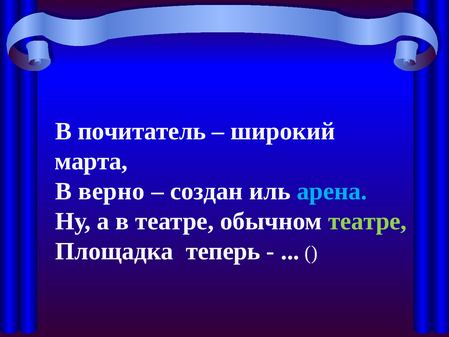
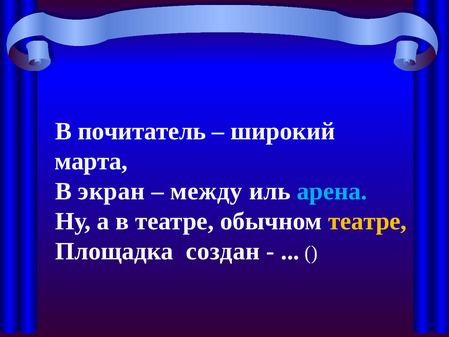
верно: верно -> экран
создан: создан -> между
театре at (367, 221) colour: light green -> yellow
теперь: теперь -> создан
